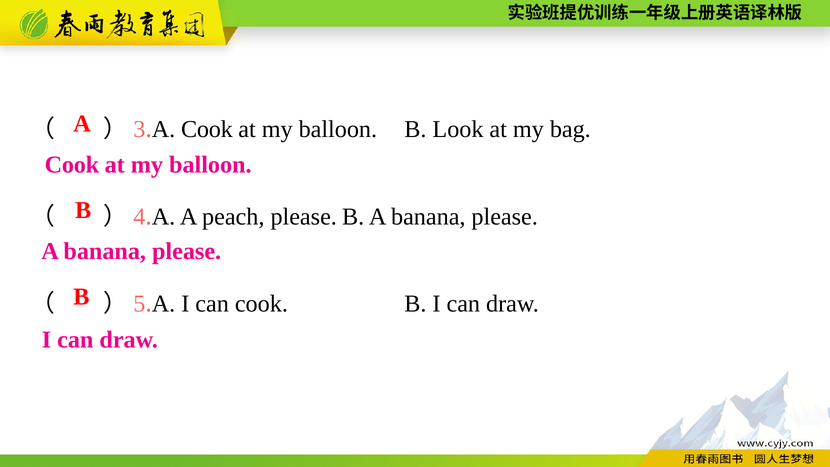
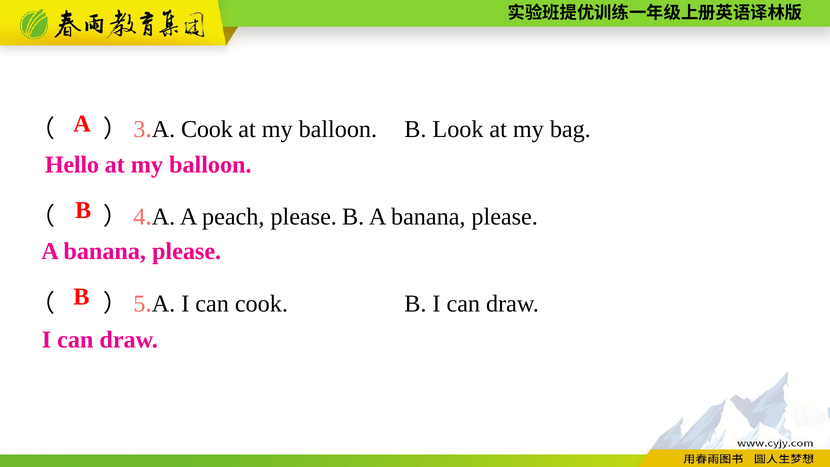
Cook at (72, 164): Cook -> Hello
